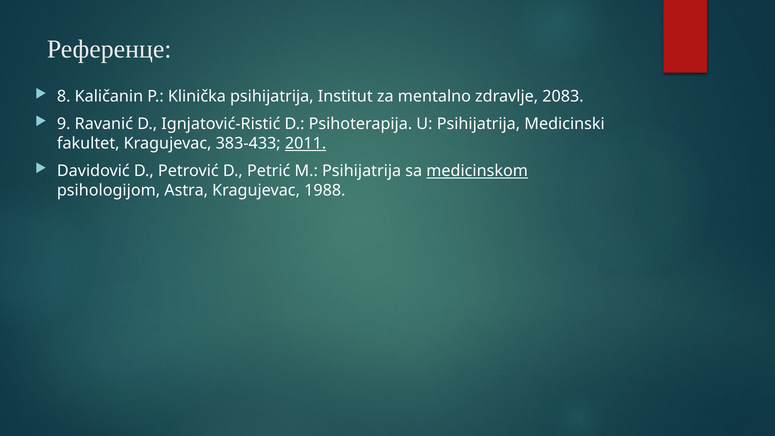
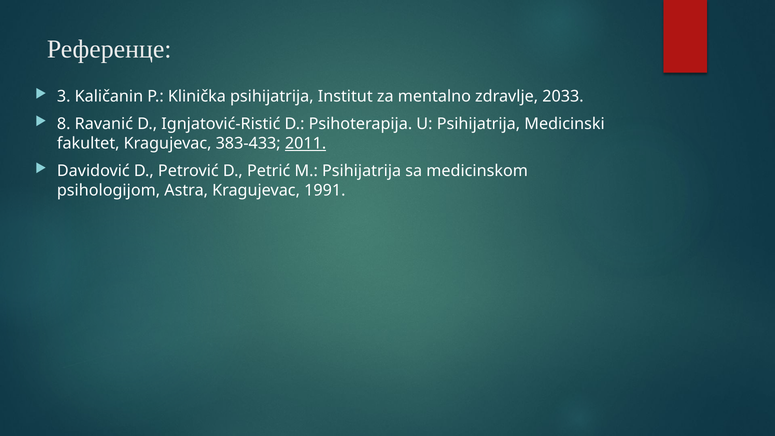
8: 8 -> 3
2083: 2083 -> 2033
9: 9 -> 8
medicinskom underline: present -> none
1988: 1988 -> 1991
